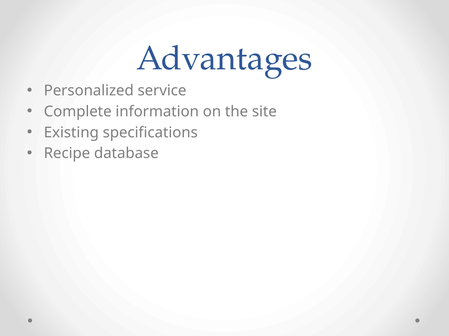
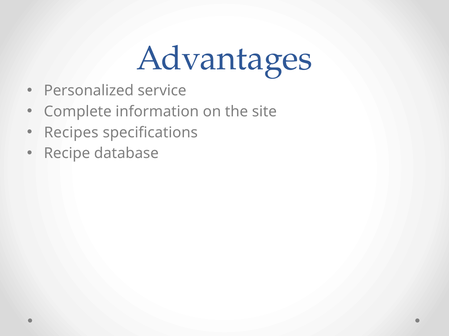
Existing: Existing -> Recipes
